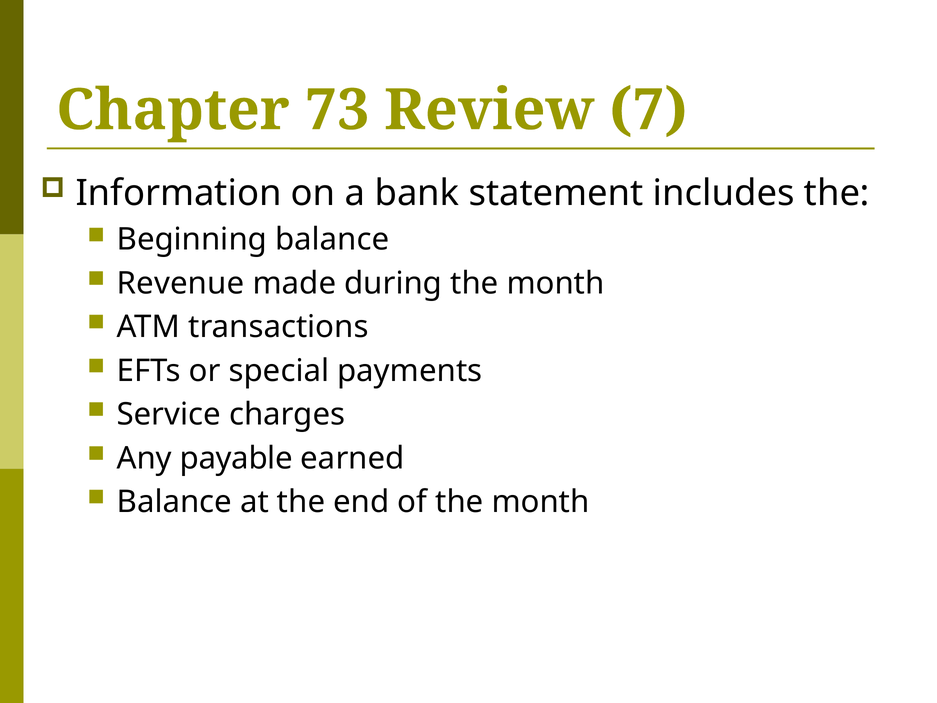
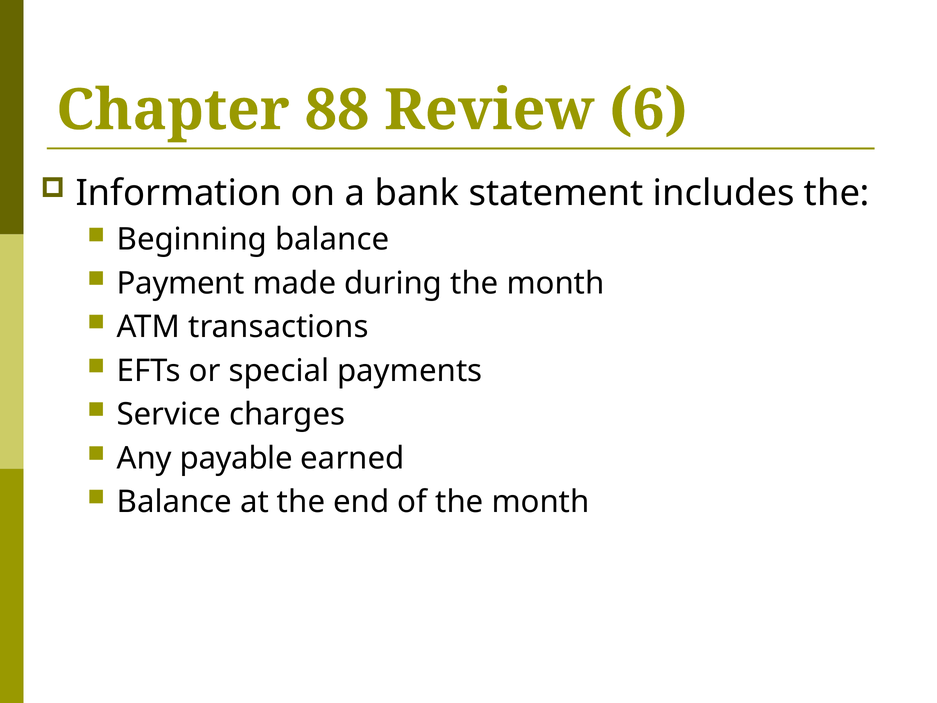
73: 73 -> 88
7: 7 -> 6
Revenue: Revenue -> Payment
